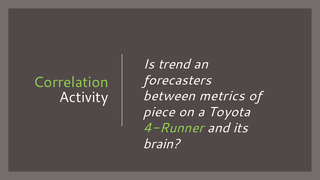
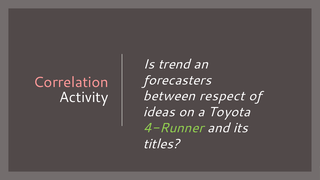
Correlation colour: light green -> pink
metrics: metrics -> respect
piece: piece -> ideas
brain: brain -> titles
